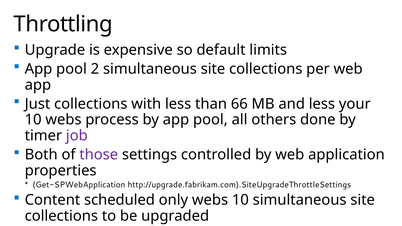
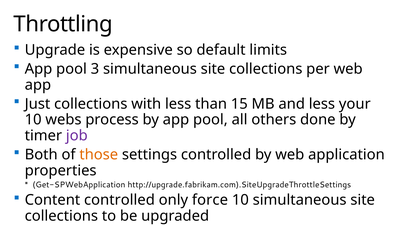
2: 2 -> 3
66: 66 -> 15
those colour: purple -> orange
Content scheduled: scheduled -> controlled
only webs: webs -> force
